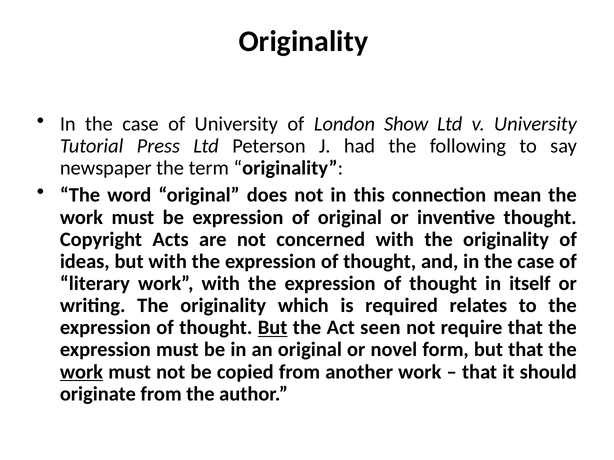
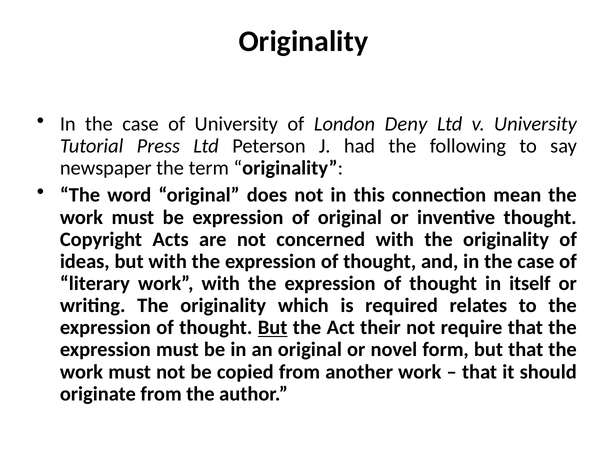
Show: Show -> Deny
seen: seen -> their
work at (81, 372) underline: present -> none
